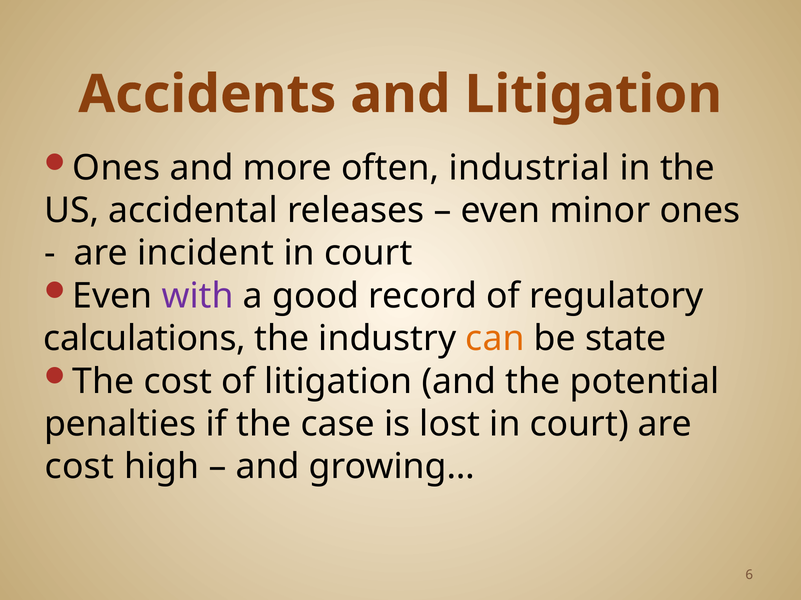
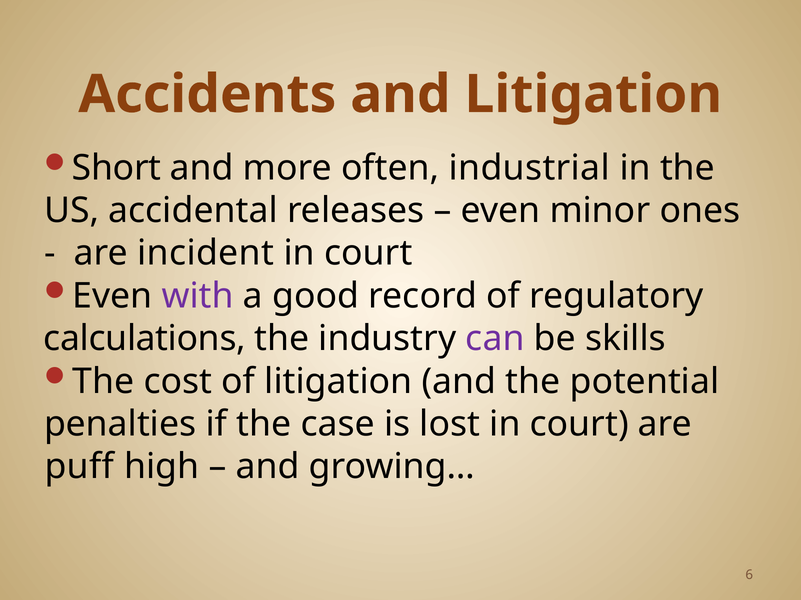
Ones at (116, 168): Ones -> Short
can colour: orange -> purple
state: state -> skills
cost at (79, 467): cost -> puff
